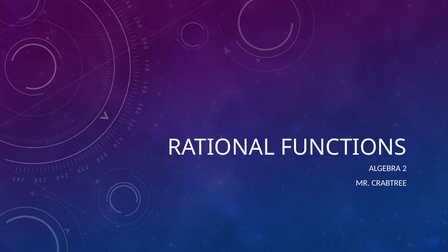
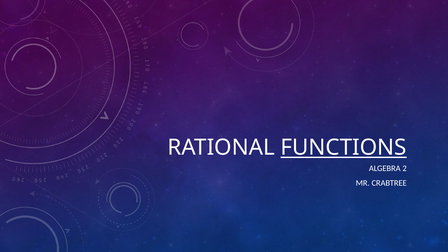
FUNCTIONS underline: none -> present
